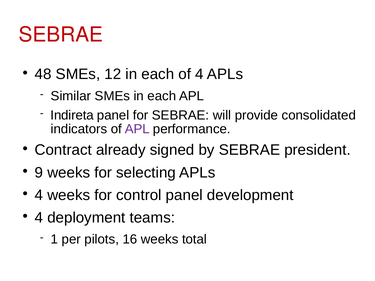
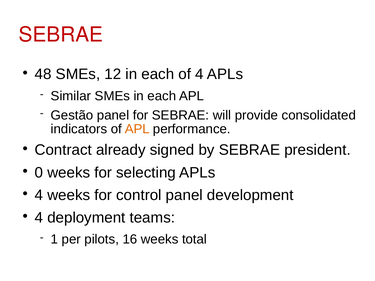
Indireta: Indireta -> Gestão
APL at (137, 129) colour: purple -> orange
9: 9 -> 0
